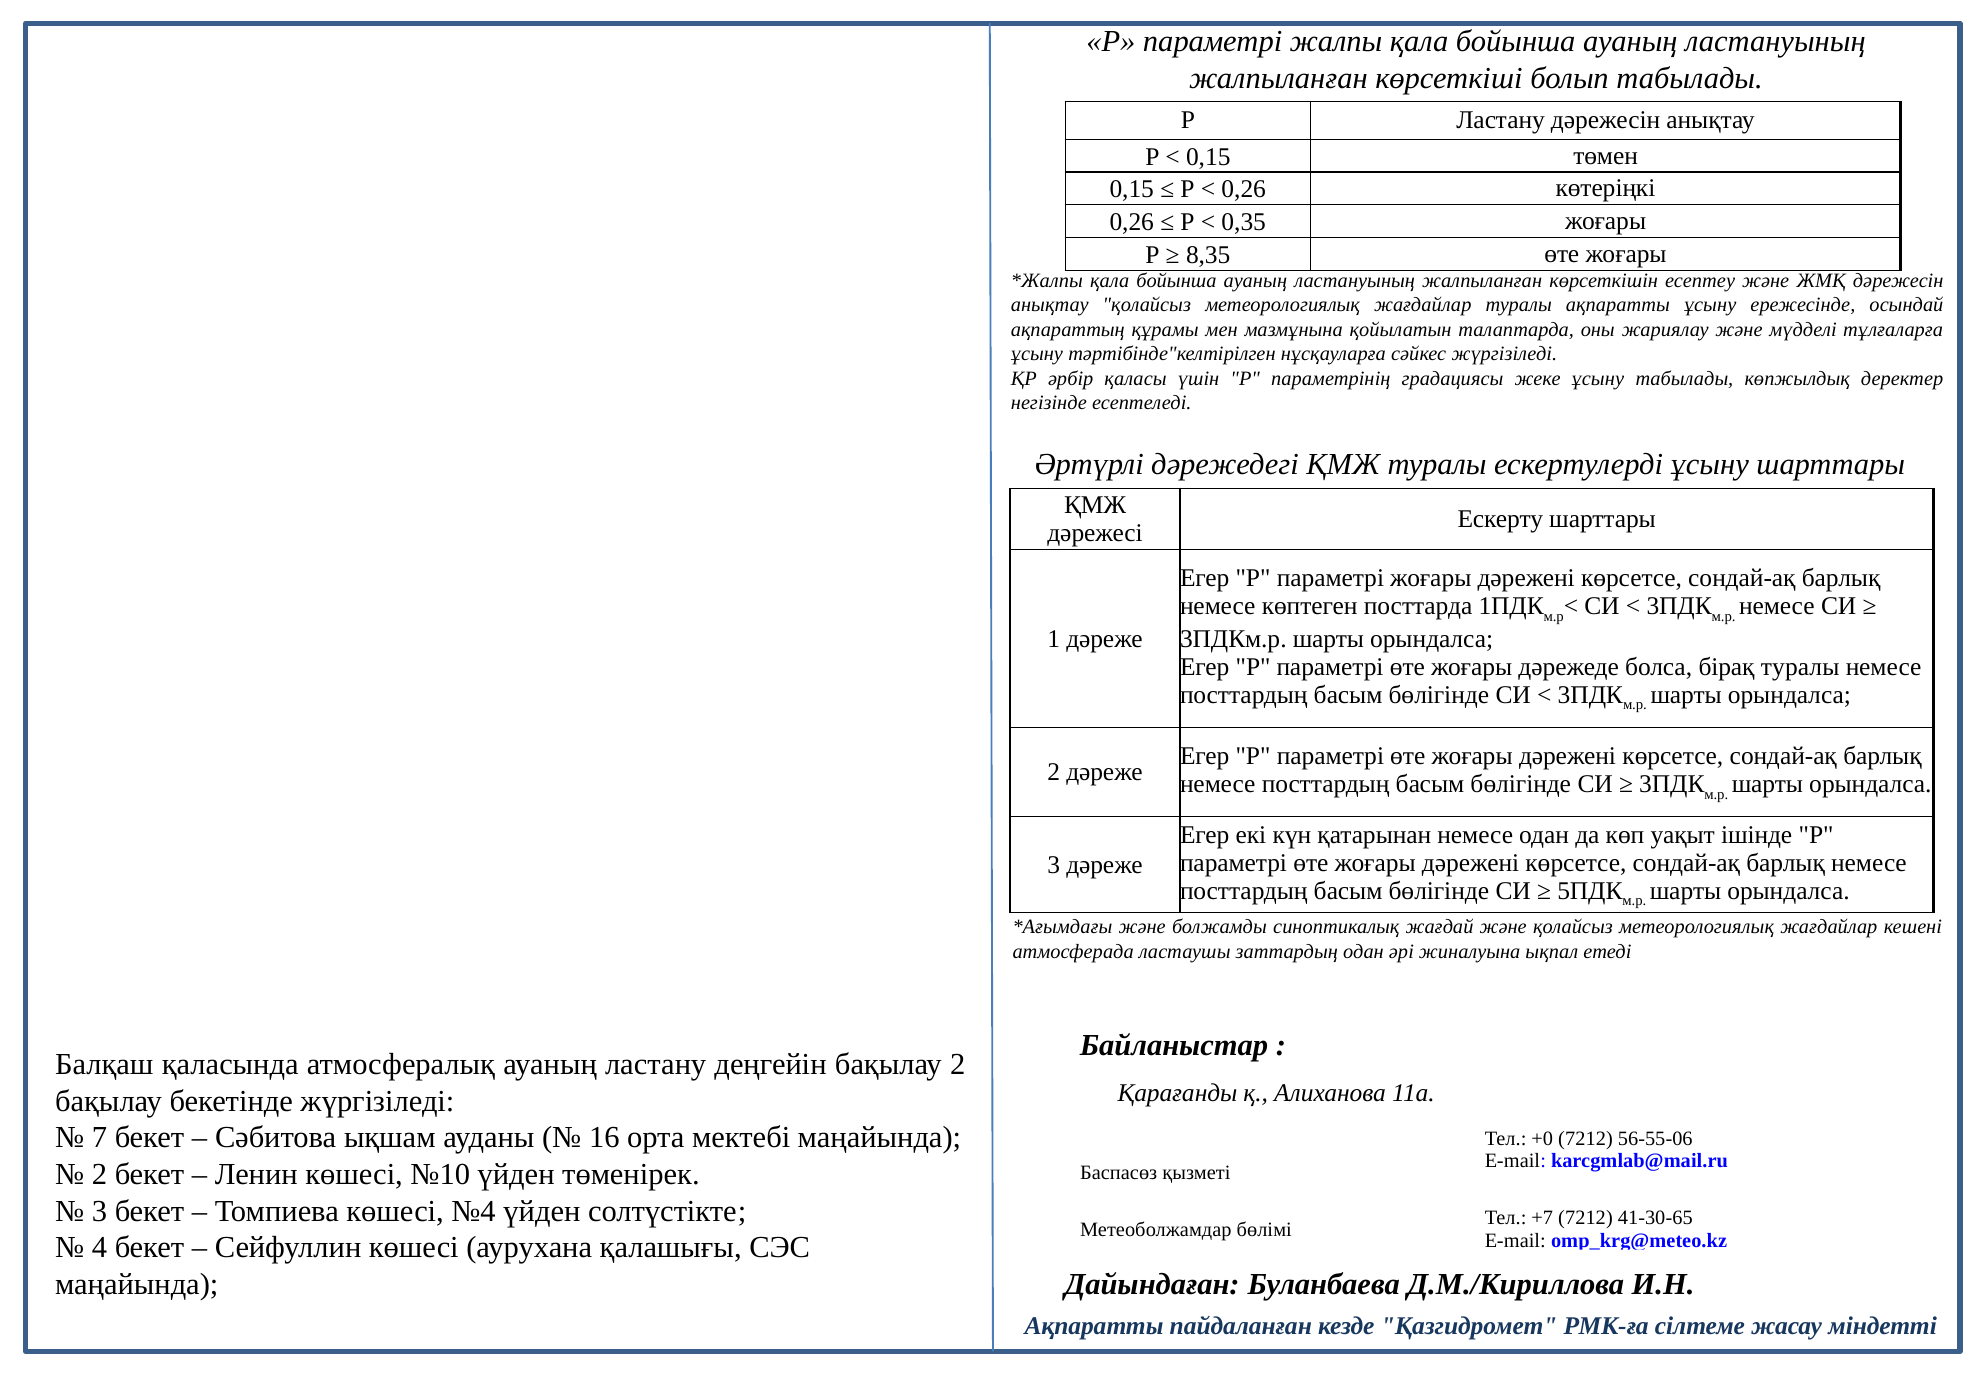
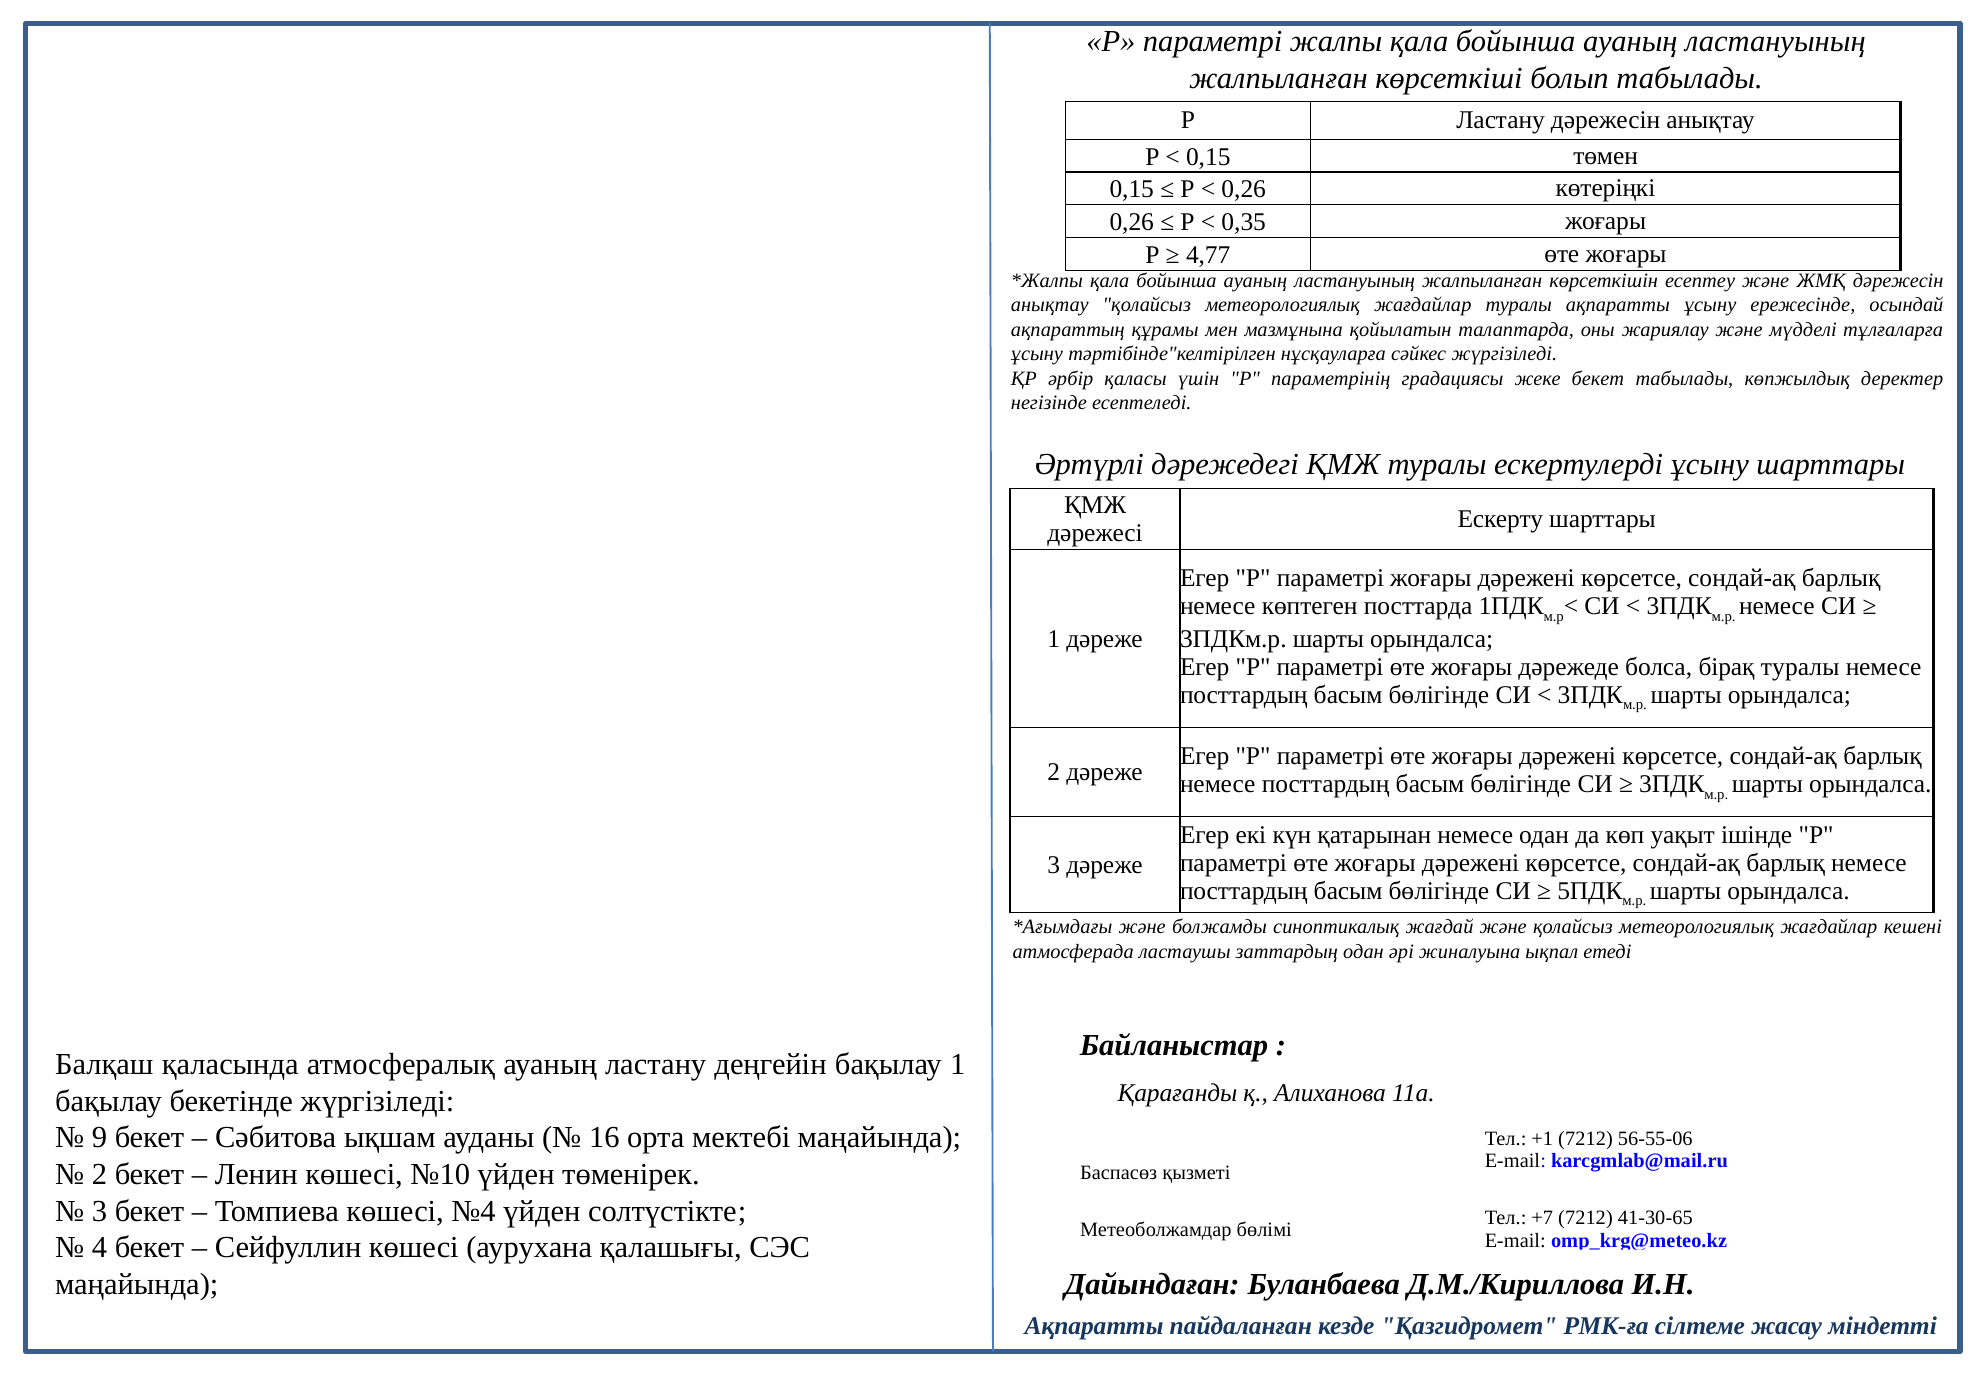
8,35: 8,35 -> 4,77
жеке ұсыну: ұсыну -> бекет
бақылау 2: 2 -> 1
7: 7 -> 9
+0: +0 -> +1
